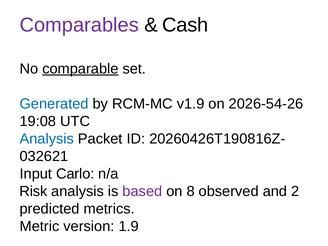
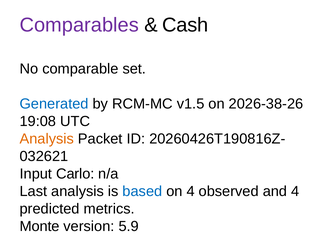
comparable underline: present -> none
v1.9: v1.9 -> v1.5
2026-54-26: 2026-54-26 -> 2026-38-26
Analysis at (47, 139) colour: blue -> orange
Risk: Risk -> Last
based colour: purple -> blue
on 8: 8 -> 4
and 2: 2 -> 4
Metric: Metric -> Monte
1.9: 1.9 -> 5.9
